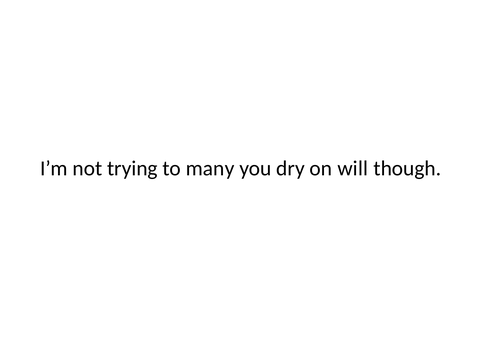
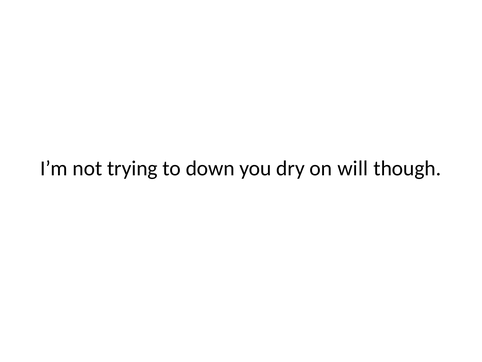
many: many -> down
